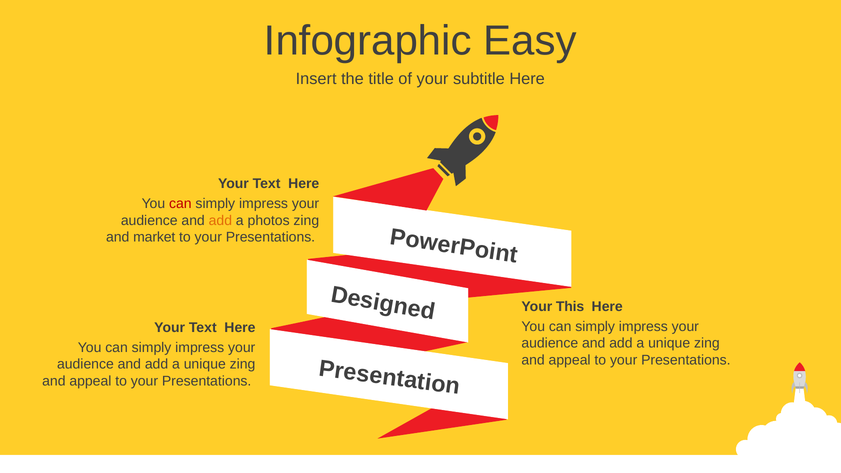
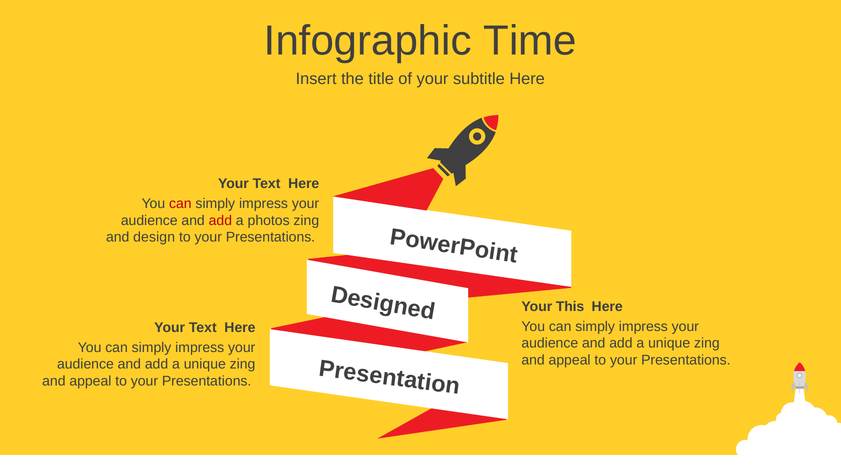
Easy: Easy -> Time
add at (220, 221) colour: orange -> red
market: market -> design
